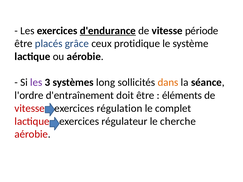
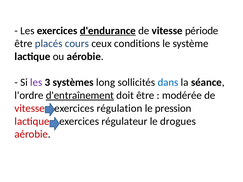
grâce: grâce -> cours
protidique: protidique -> conditions
dans colour: orange -> blue
d'entraînement underline: none -> present
éléments: éléments -> modérée
complet: complet -> pression
cherche: cherche -> drogues
